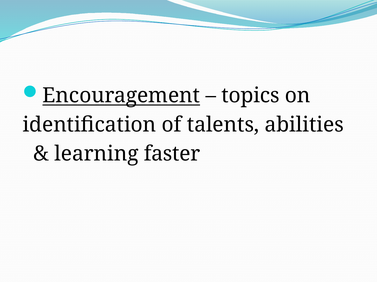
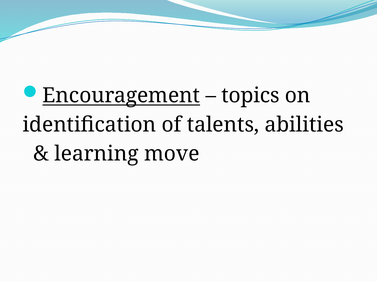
faster: faster -> move
